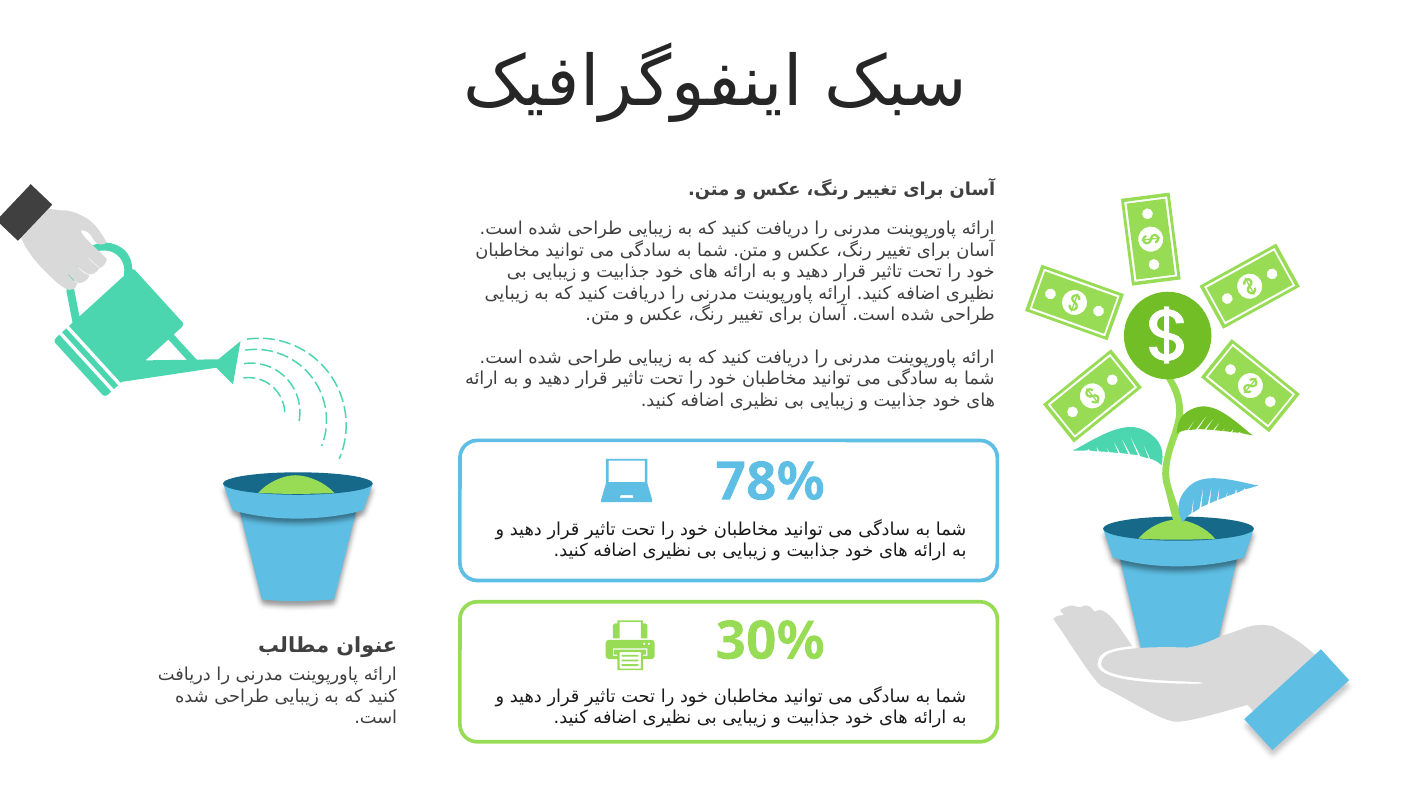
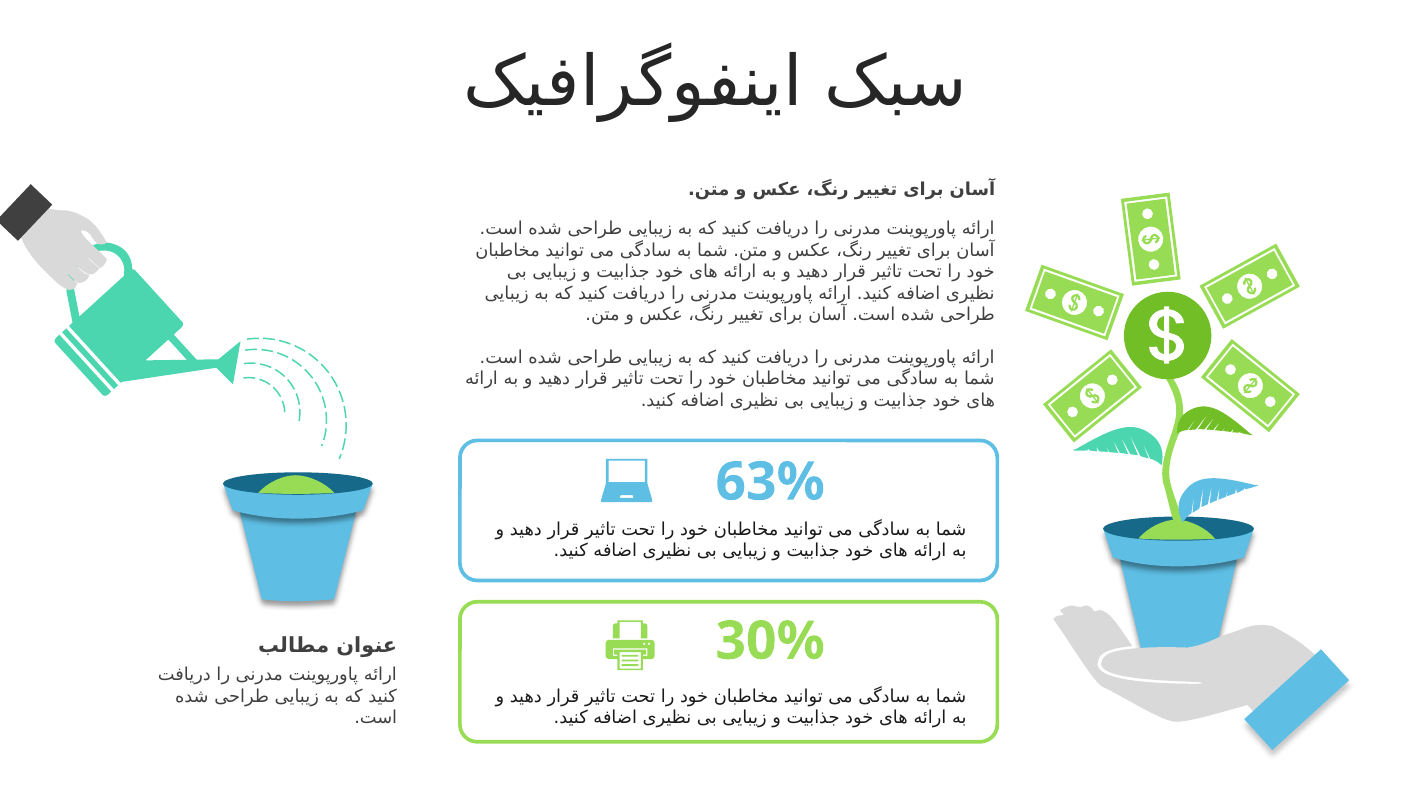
78%: 78% -> 63%
